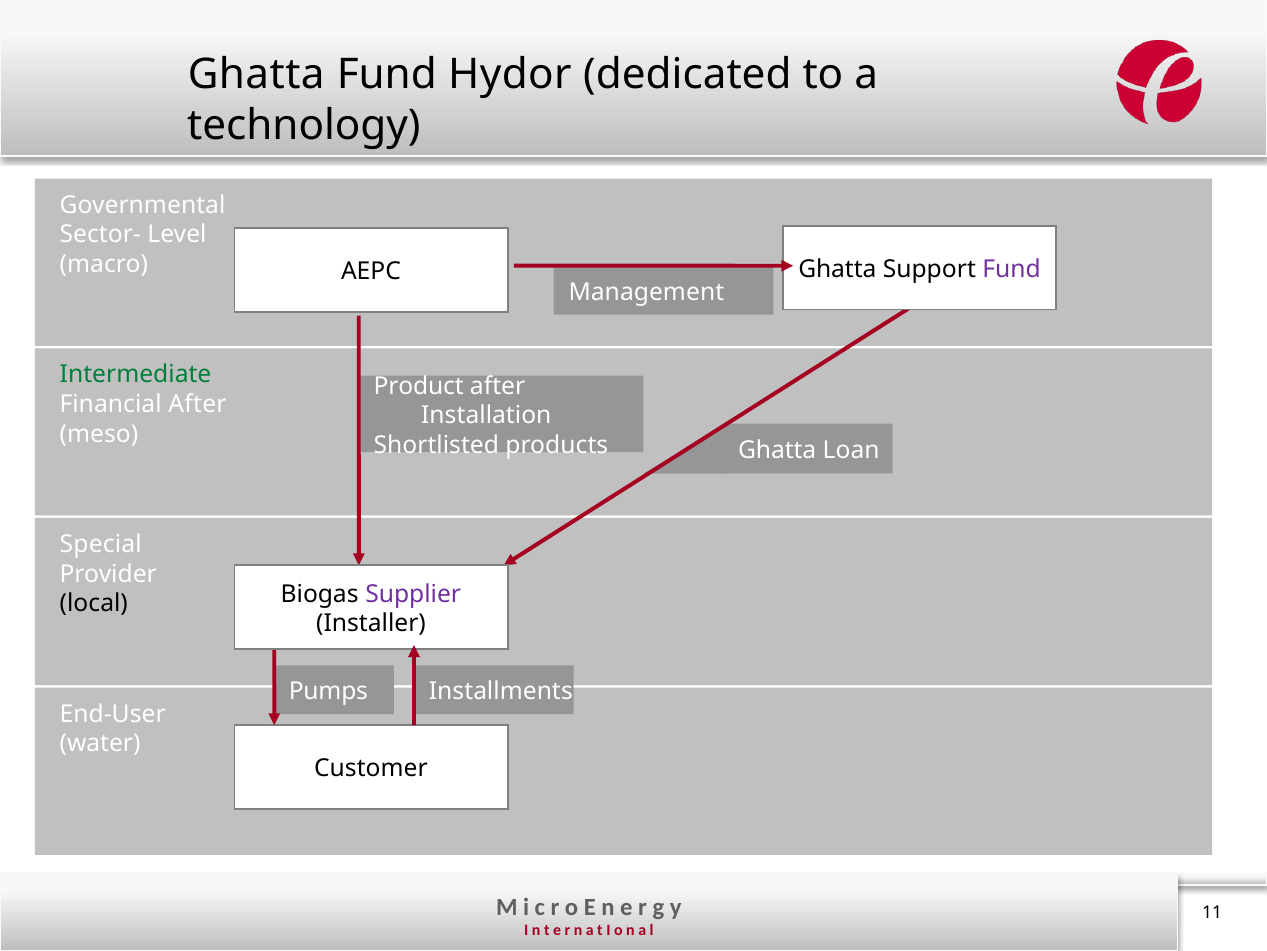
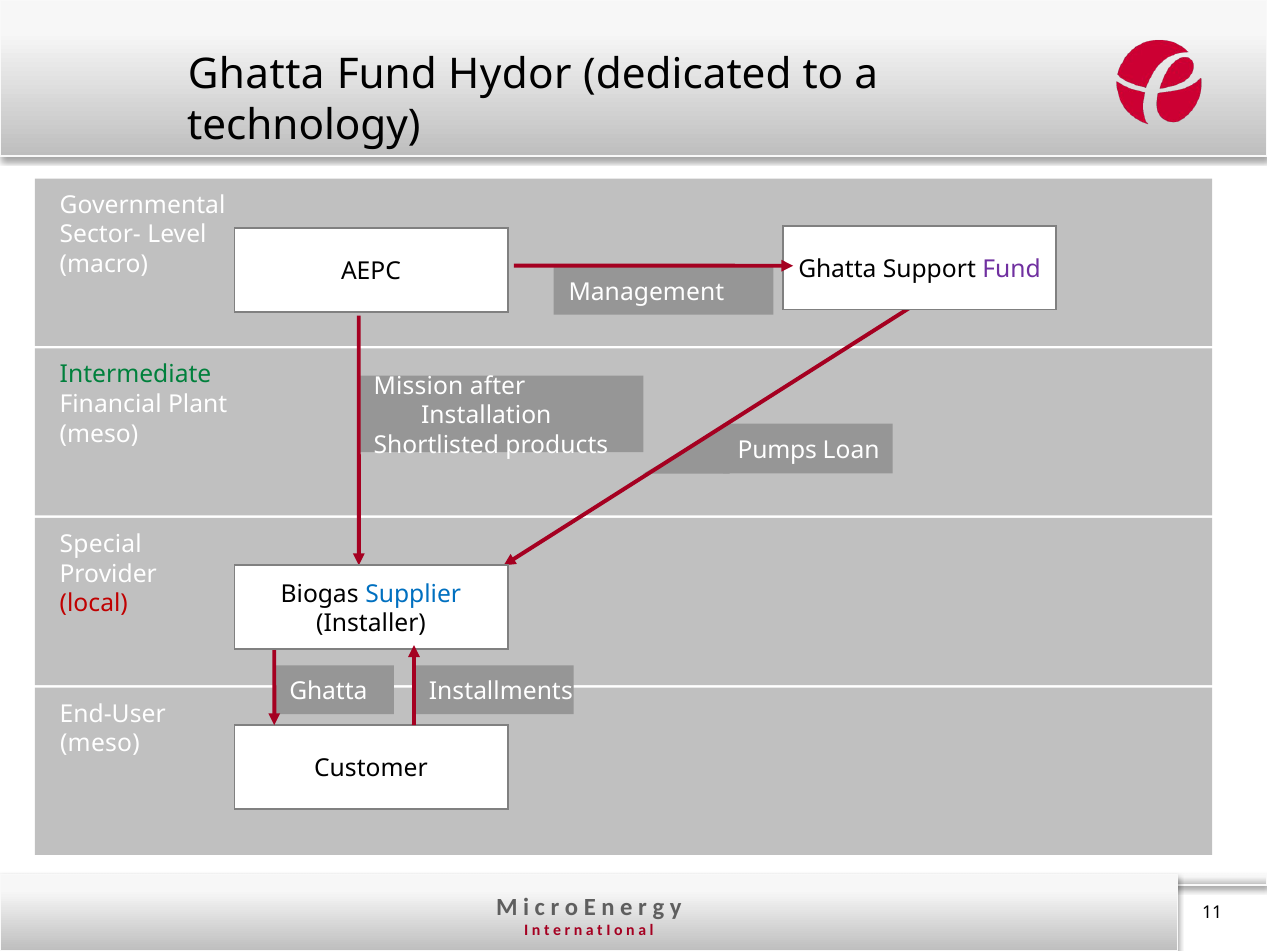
Product: Product -> Mission
Financial After: After -> Plant
Ghatta at (777, 450): Ghatta -> Pumps
Supplier colour: purple -> blue
local colour: black -> red
Pumps at (328, 691): Pumps -> Ghatta
water at (100, 743): water -> meso
